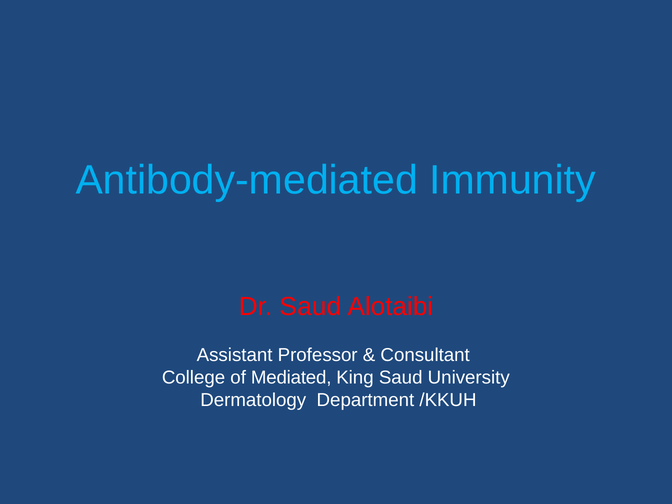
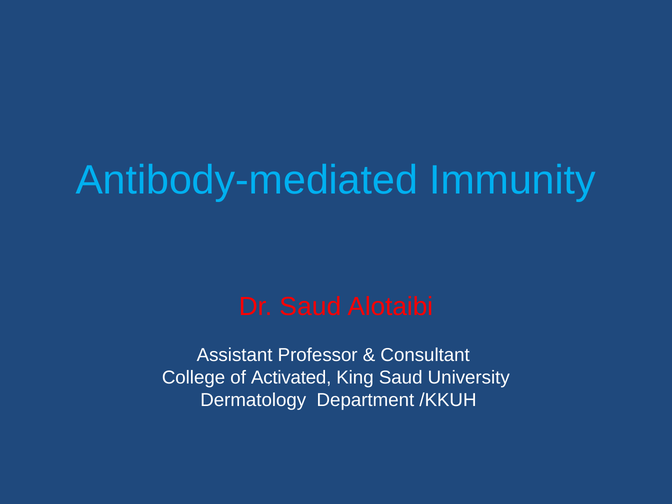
Mediated: Mediated -> Activated
